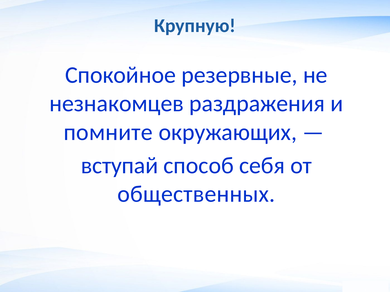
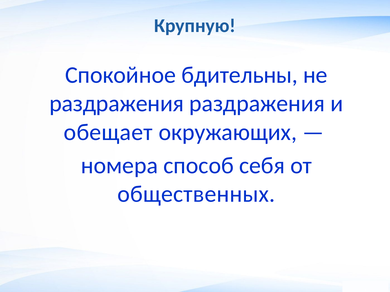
резервные: резервные -> бдительны
незнакомцев at (117, 104): незнакомцев -> раздражения
помните: помните -> обещает
вступай: вступай -> номера
